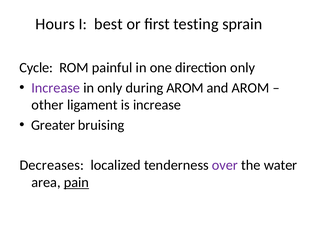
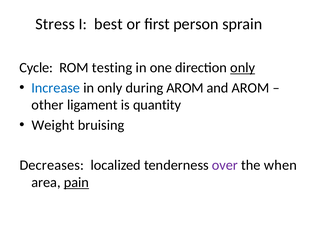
Hours: Hours -> Stress
testing: testing -> person
painful: painful -> testing
only at (243, 68) underline: none -> present
Increase at (56, 88) colour: purple -> blue
is increase: increase -> quantity
Greater: Greater -> Weight
water: water -> when
